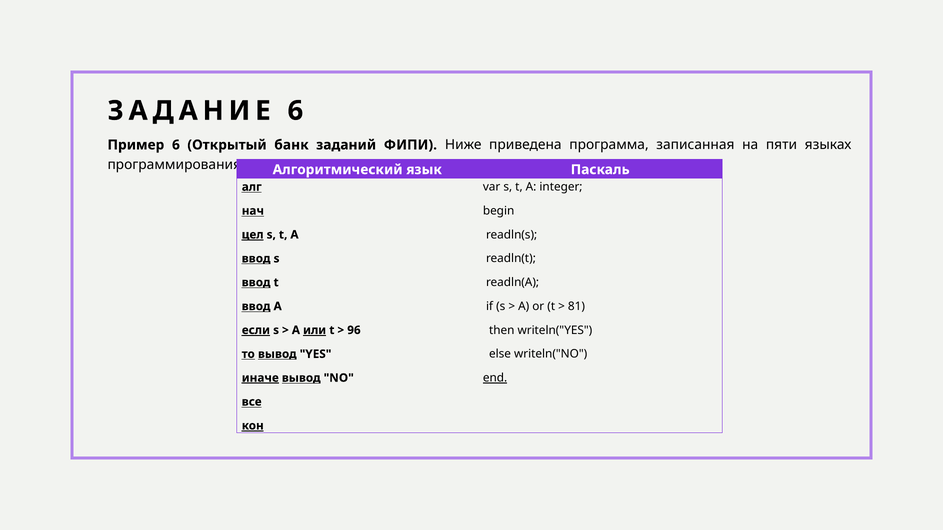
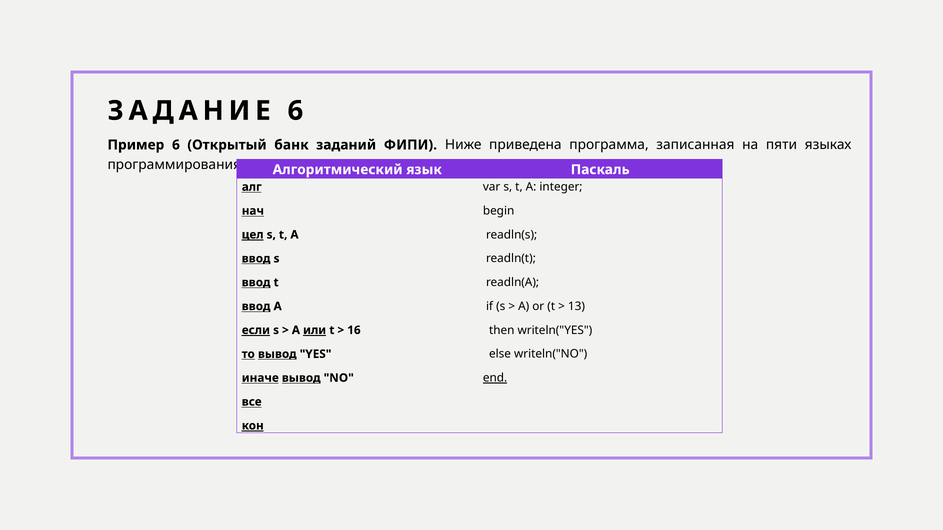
81: 81 -> 13
96: 96 -> 16
иначе underline: present -> none
